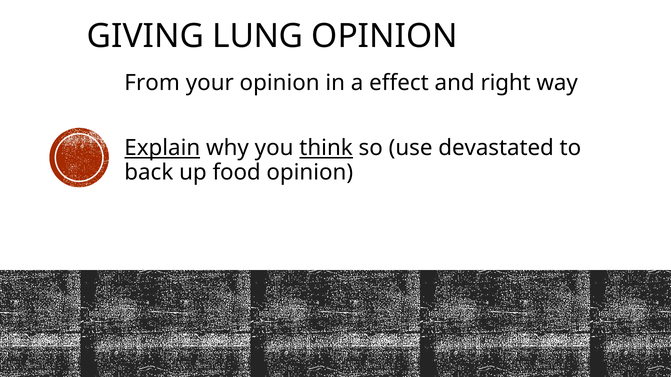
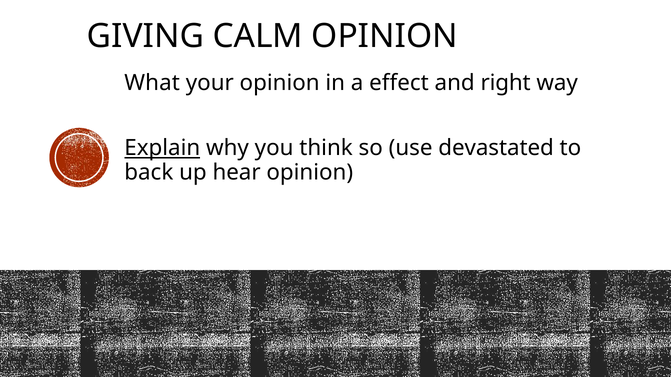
LUNG: LUNG -> CALM
From: From -> What
think underline: present -> none
food: food -> hear
